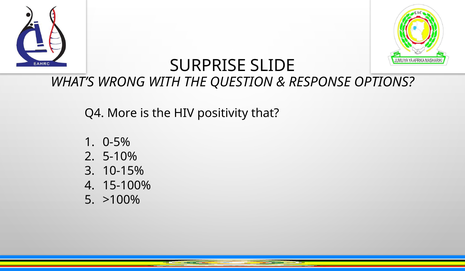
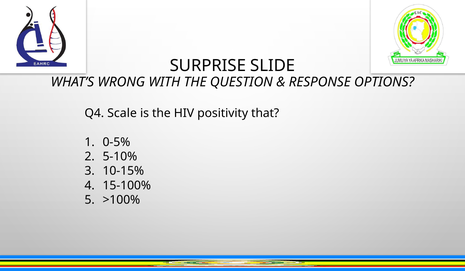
More: More -> Scale
